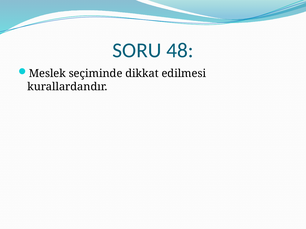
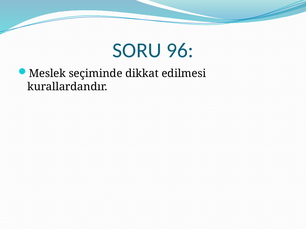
48: 48 -> 96
